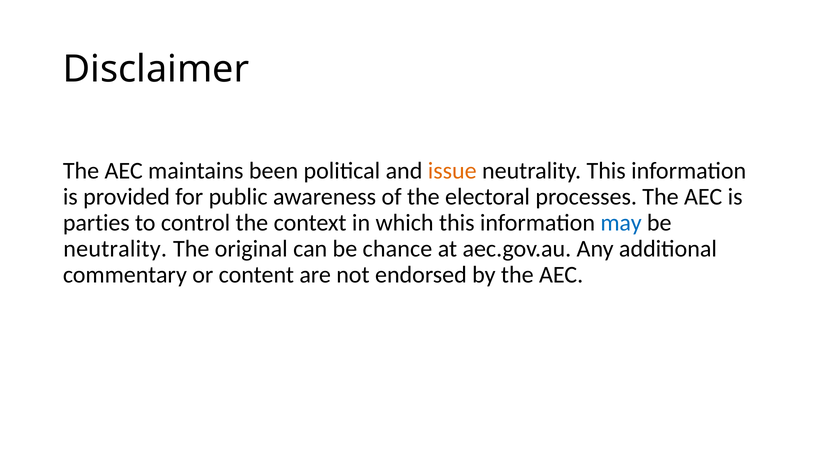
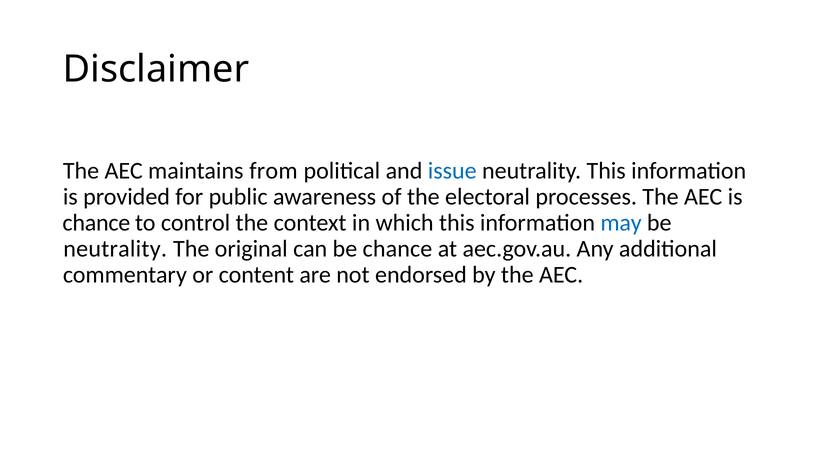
been: been -> from
issue colour: orange -> blue
parties at (96, 223): parties -> chance
